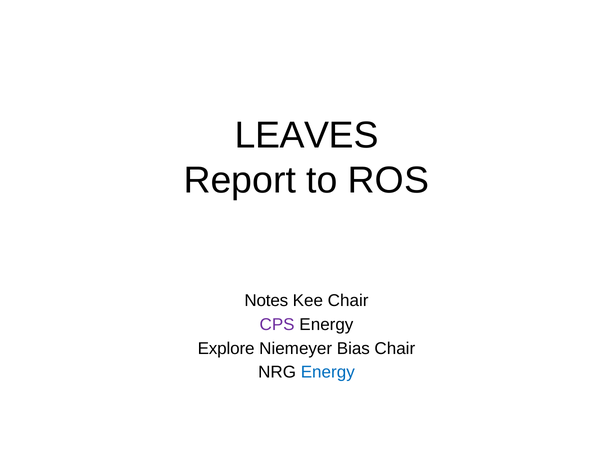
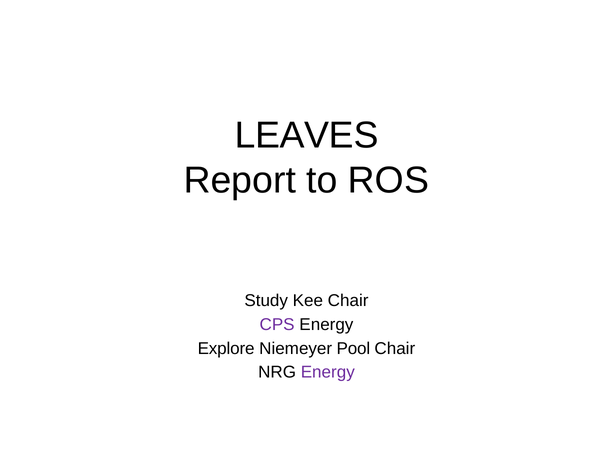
Notes: Notes -> Study
Bias: Bias -> Pool
Energy at (328, 372) colour: blue -> purple
